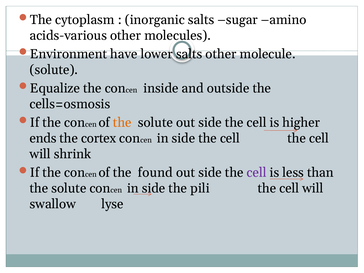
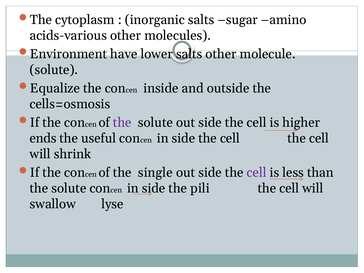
the at (122, 122) colour: orange -> purple
cortex: cortex -> useful
found: found -> single
